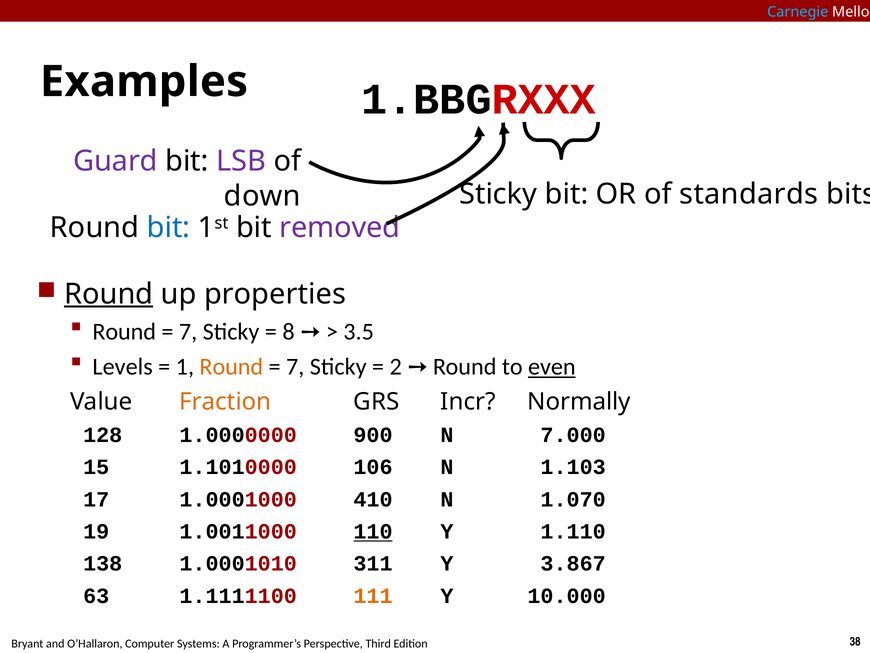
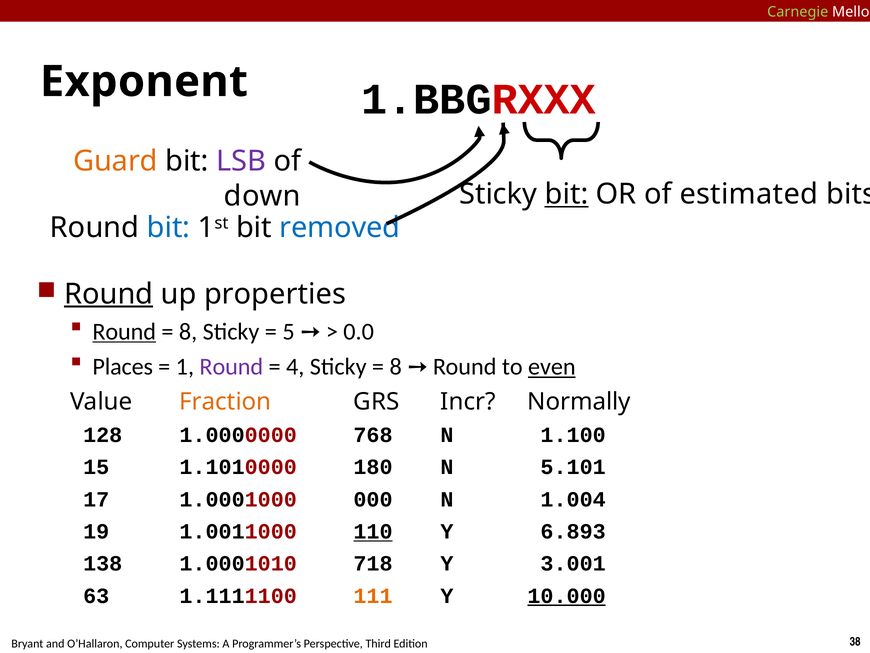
Carnegie colour: light blue -> light green
Examples: Examples -> Exponent
Guard colour: purple -> orange
bit at (567, 194) underline: none -> present
standards: standards -> estimated
removed colour: purple -> blue
Round at (124, 331) underline: none -> present
7 at (188, 331): 7 -> 8
8: 8 -> 5
3.5: 3.5 -> 0.0
Levels: Levels -> Places
Round at (231, 366) colour: orange -> purple
7 at (295, 366): 7 -> 4
2 at (396, 366): 2 -> 8
900: 900 -> 768
7.000: 7.000 -> 1.100
106: 106 -> 180
1.103: 1.103 -> 5.101
410: 410 -> 000
1.070: 1.070 -> 1.004
1.110: 1.110 -> 6.893
311: 311 -> 718
3.867: 3.867 -> 3.001
10.000 underline: none -> present
